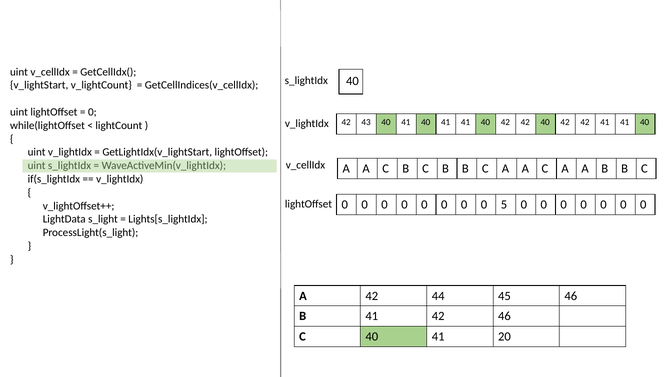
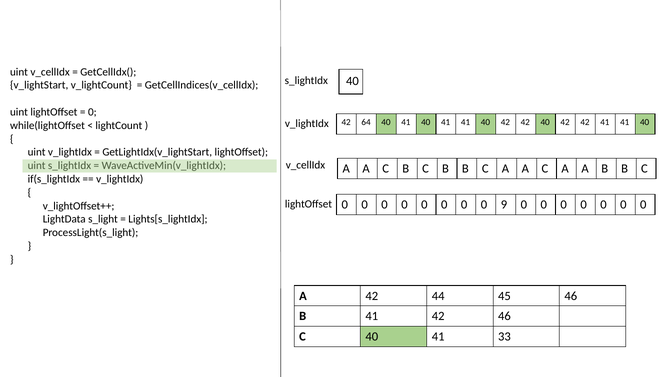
43: 43 -> 64
5: 5 -> 9
20: 20 -> 33
